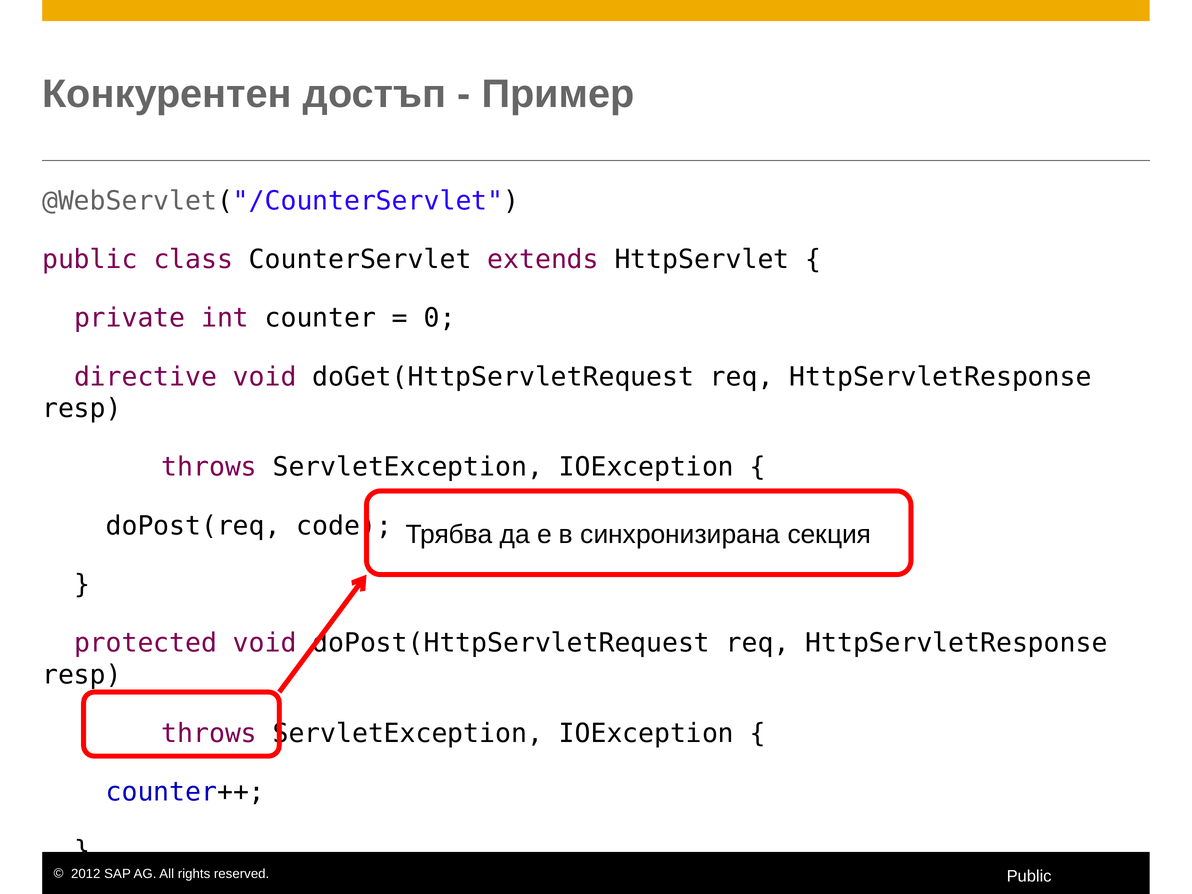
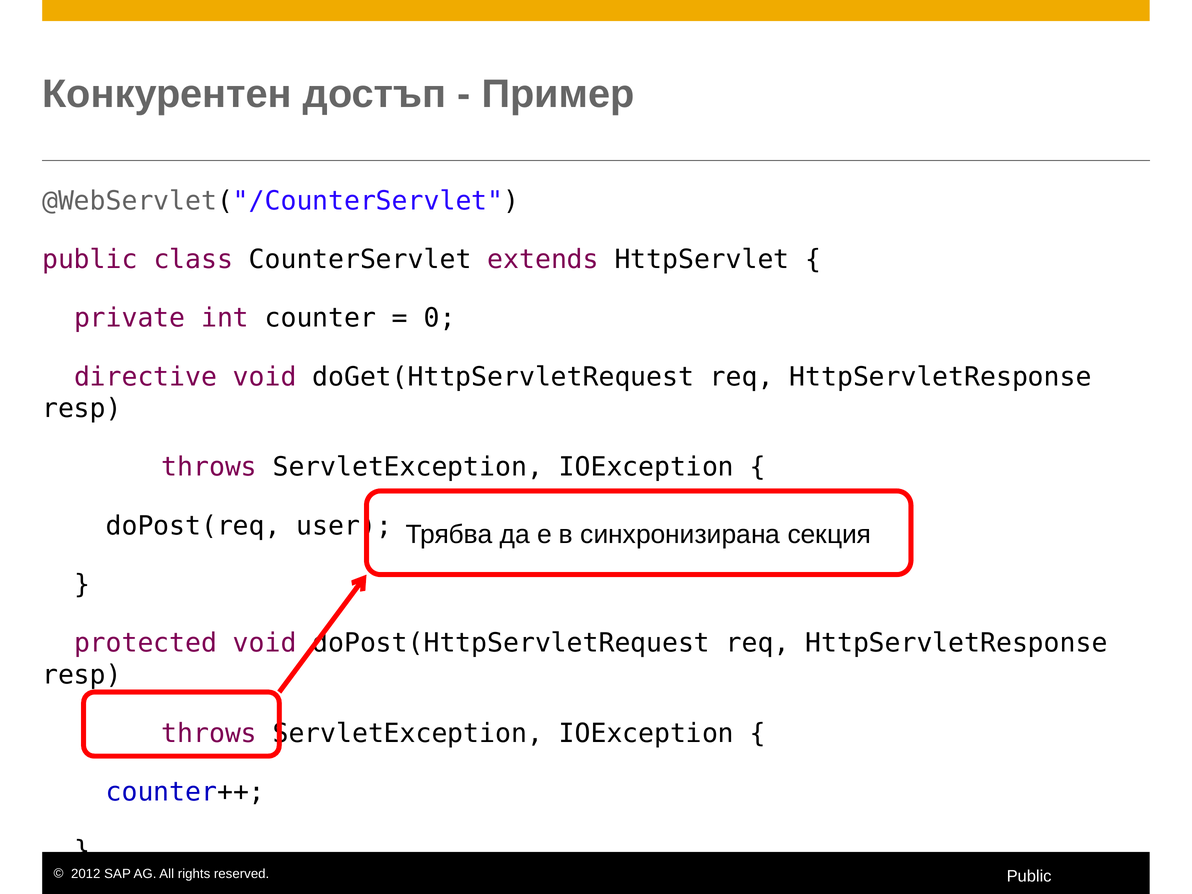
code: code -> user
